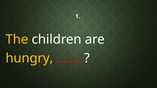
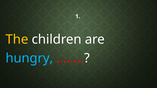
hungry colour: yellow -> light blue
